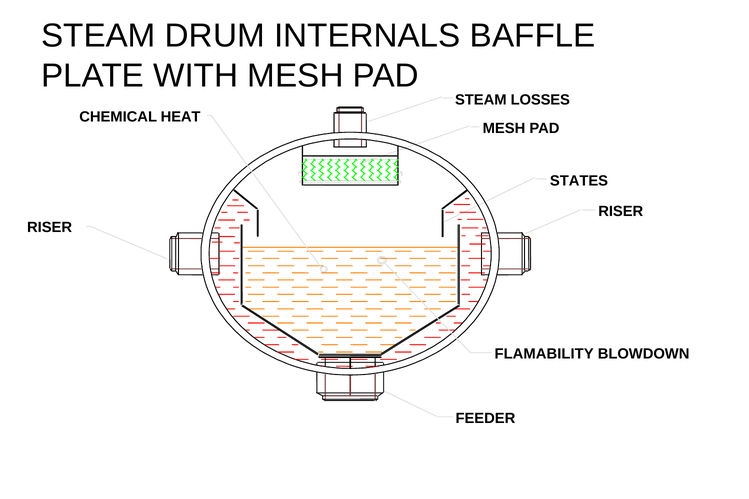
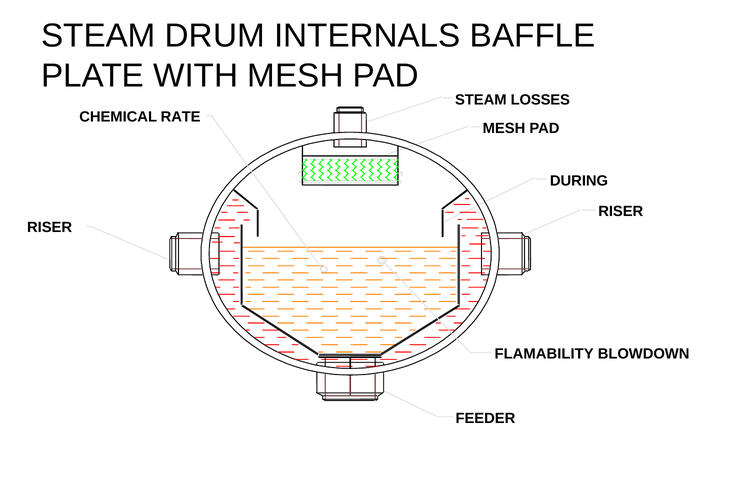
HEAT: HEAT -> RATE
STATES: STATES -> DURING
